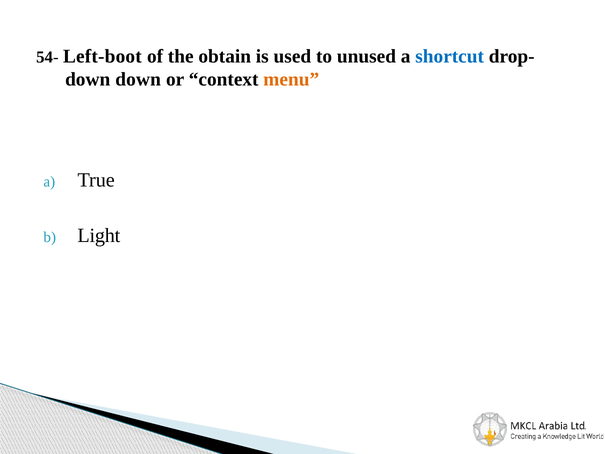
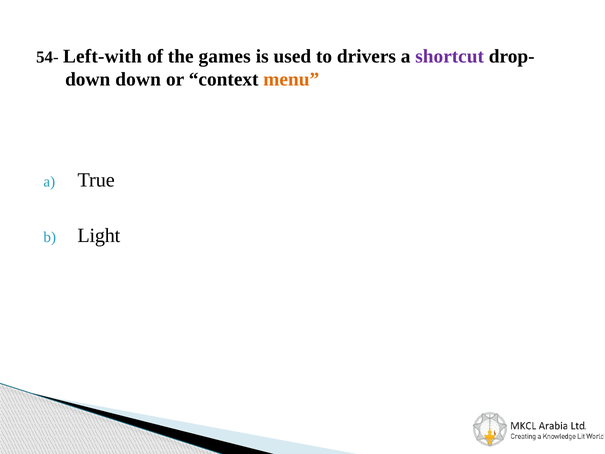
Left-boot: Left-boot -> Left-with
obtain: obtain -> games
unused: unused -> drivers
shortcut colour: blue -> purple
